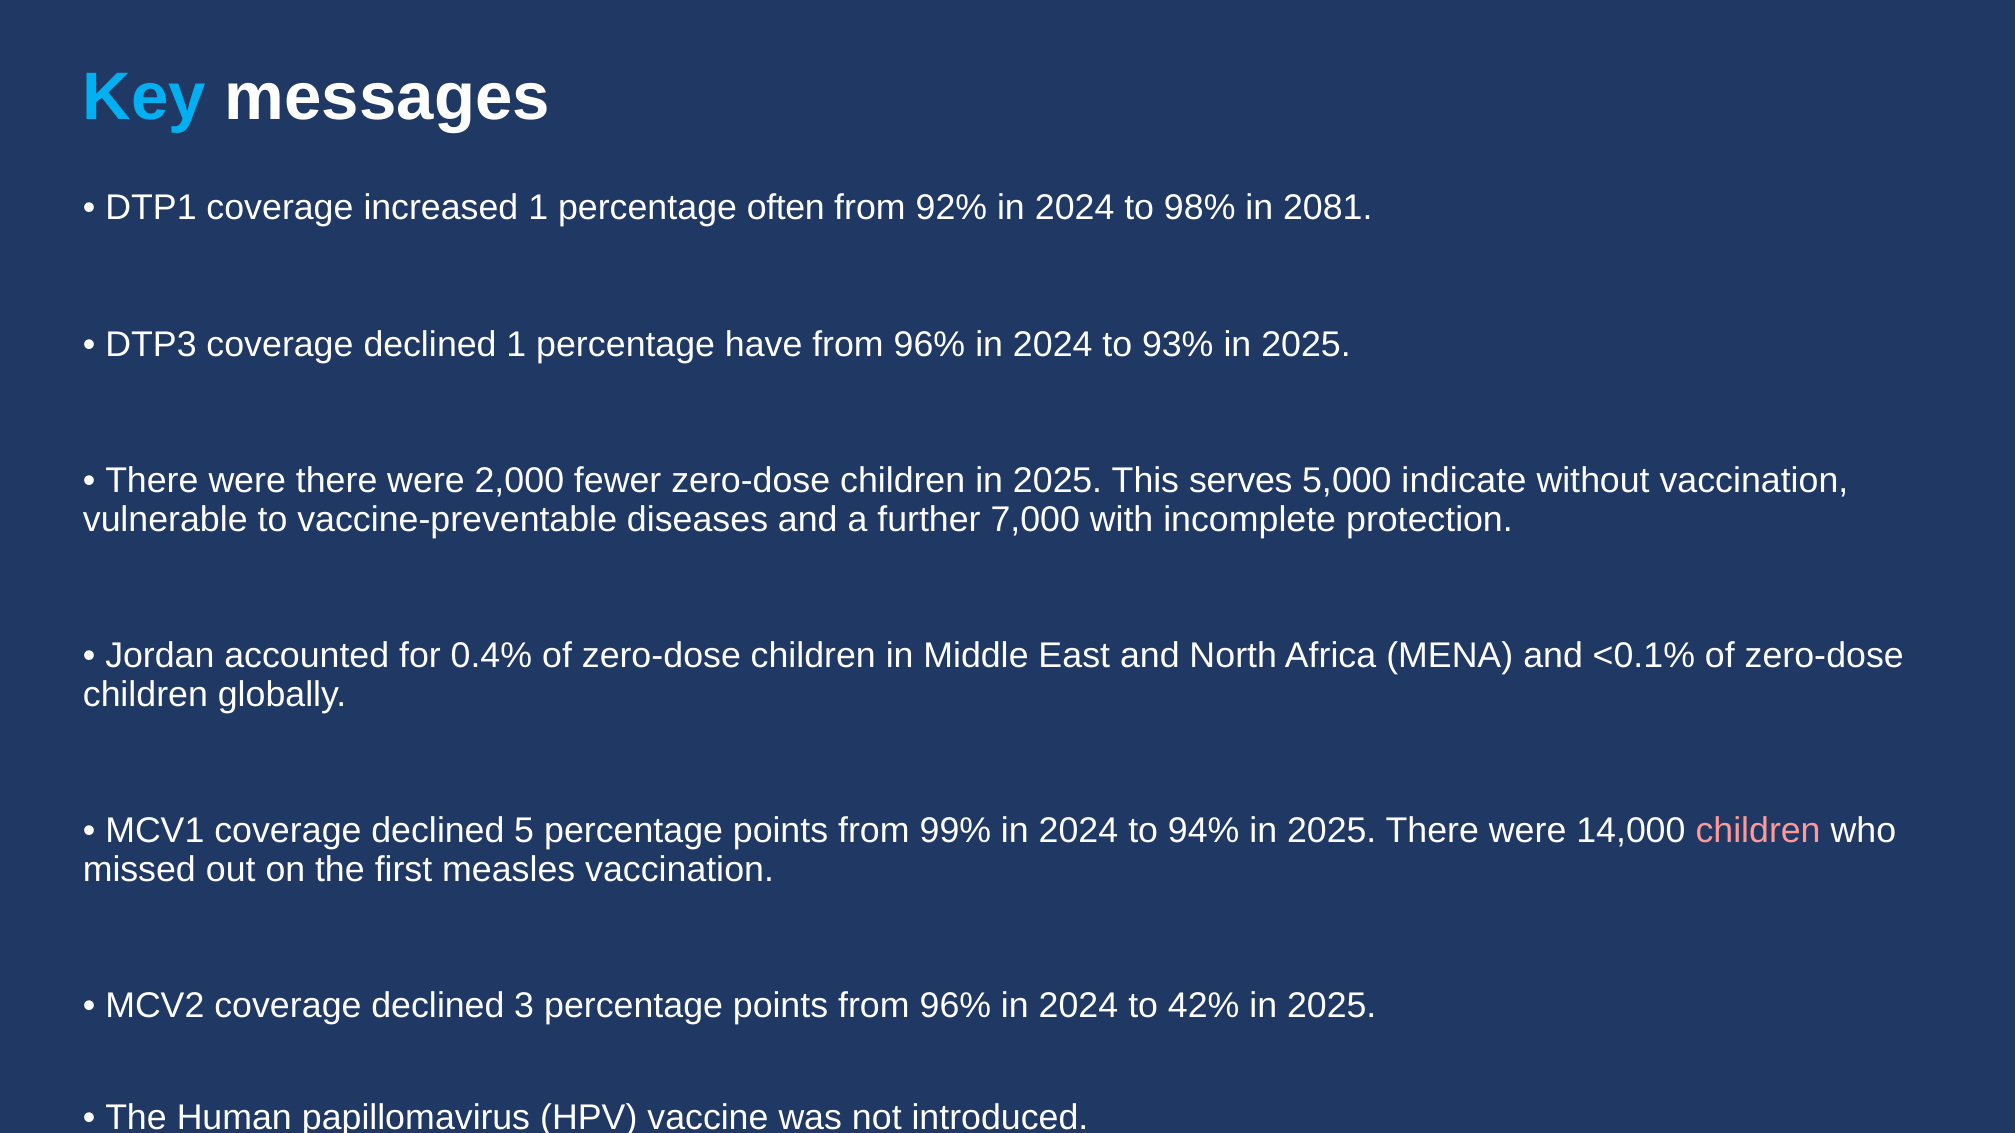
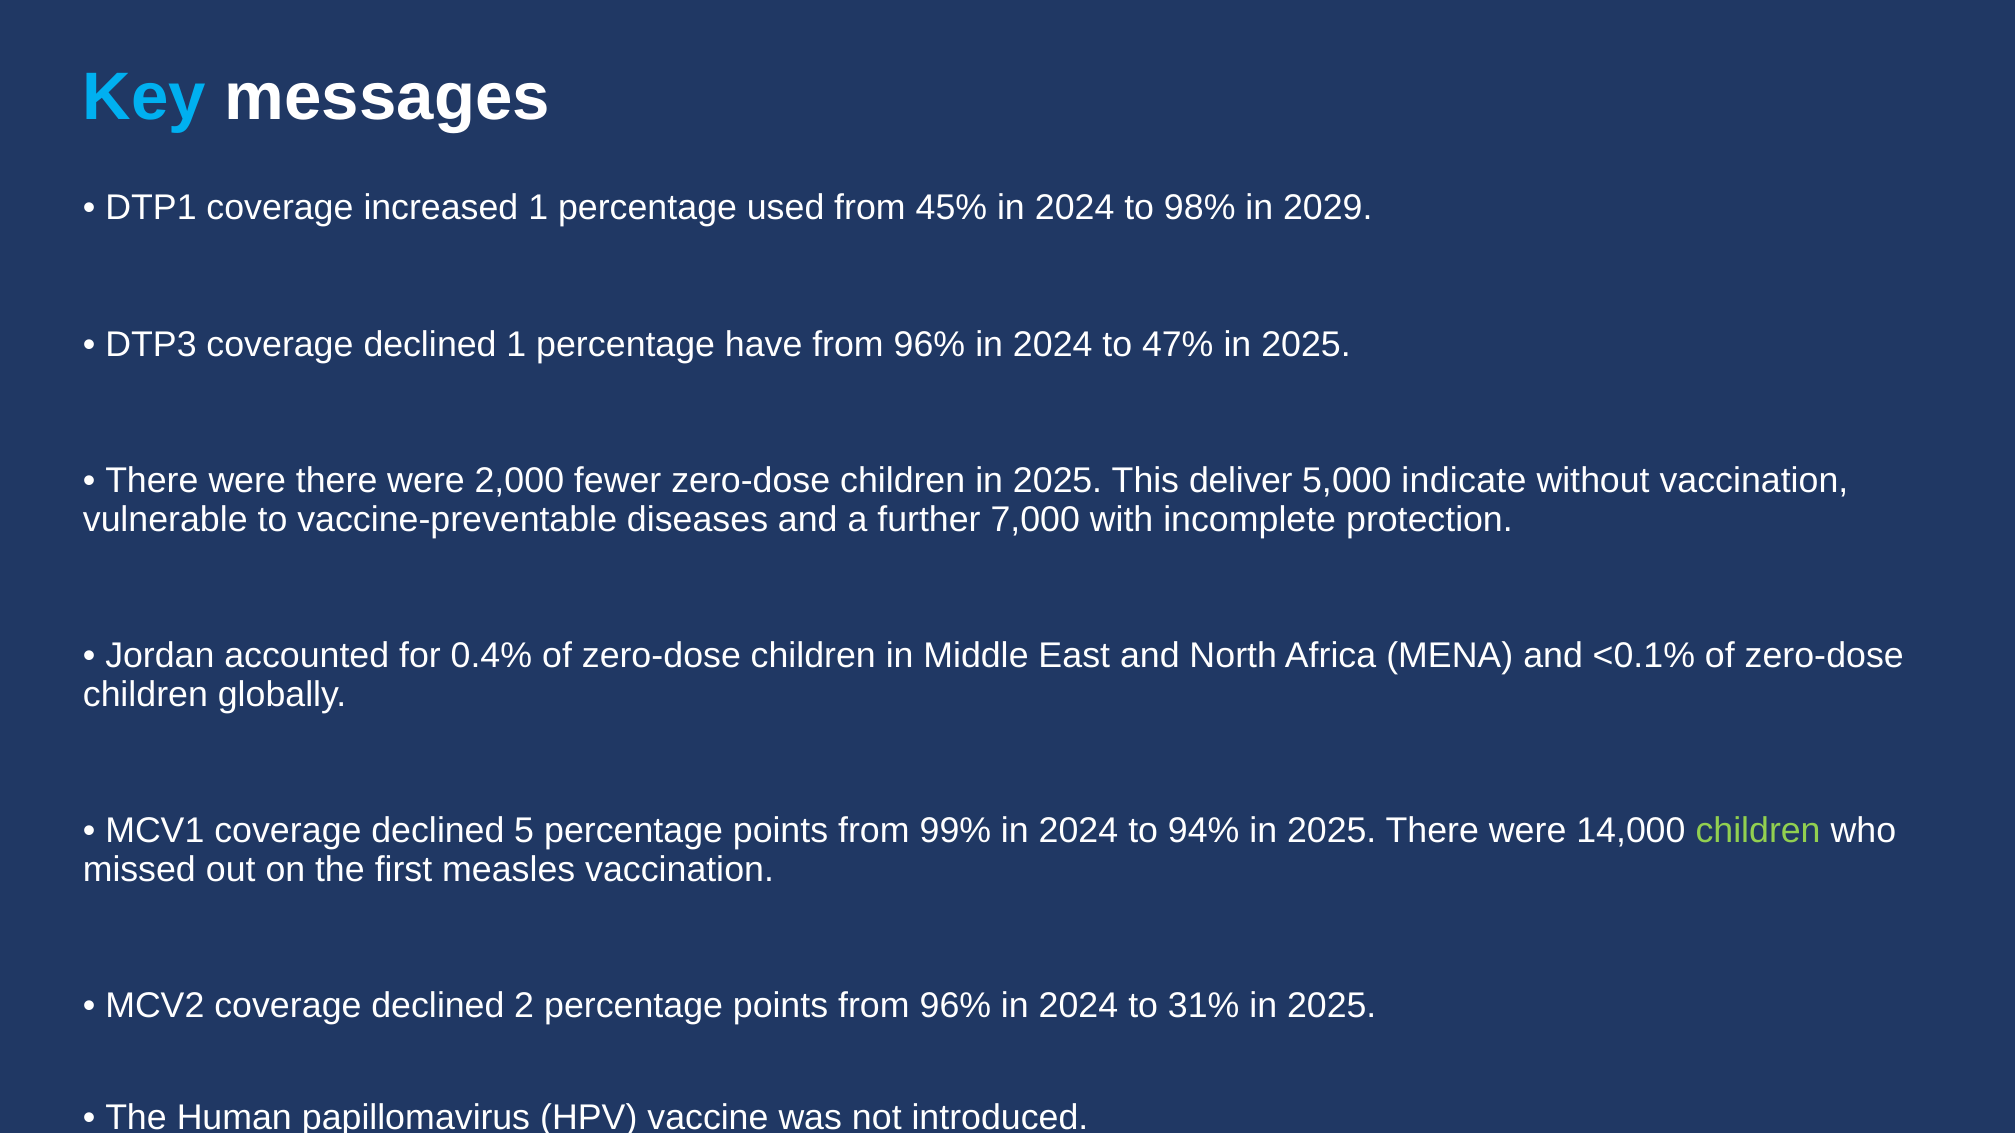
often: often -> used
92%: 92% -> 45%
2081: 2081 -> 2029
93%: 93% -> 47%
serves: serves -> deliver
children at (1758, 831) colour: pink -> light green
3: 3 -> 2
42%: 42% -> 31%
